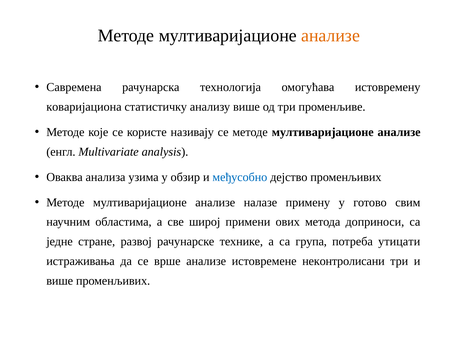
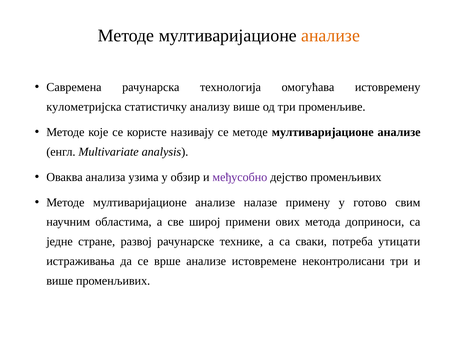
коваријациона: коваријациона -> кулометријска
међусобно colour: blue -> purple
група: група -> сваки
